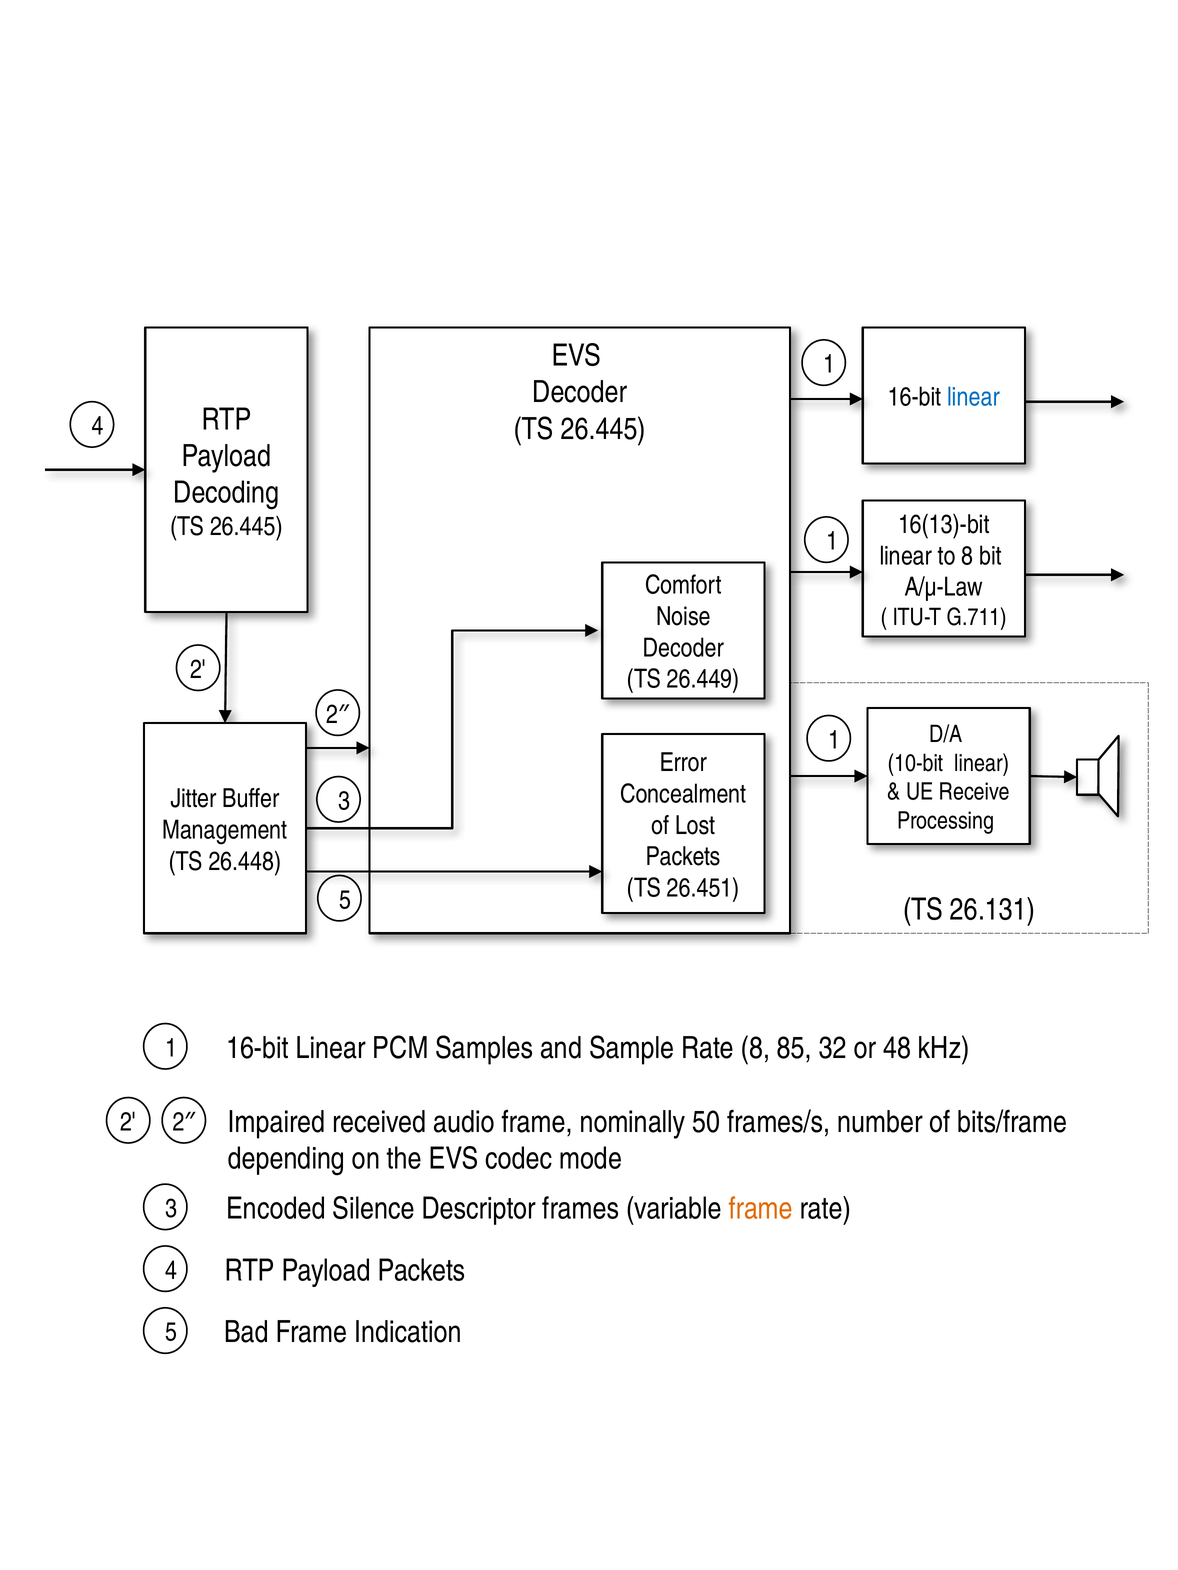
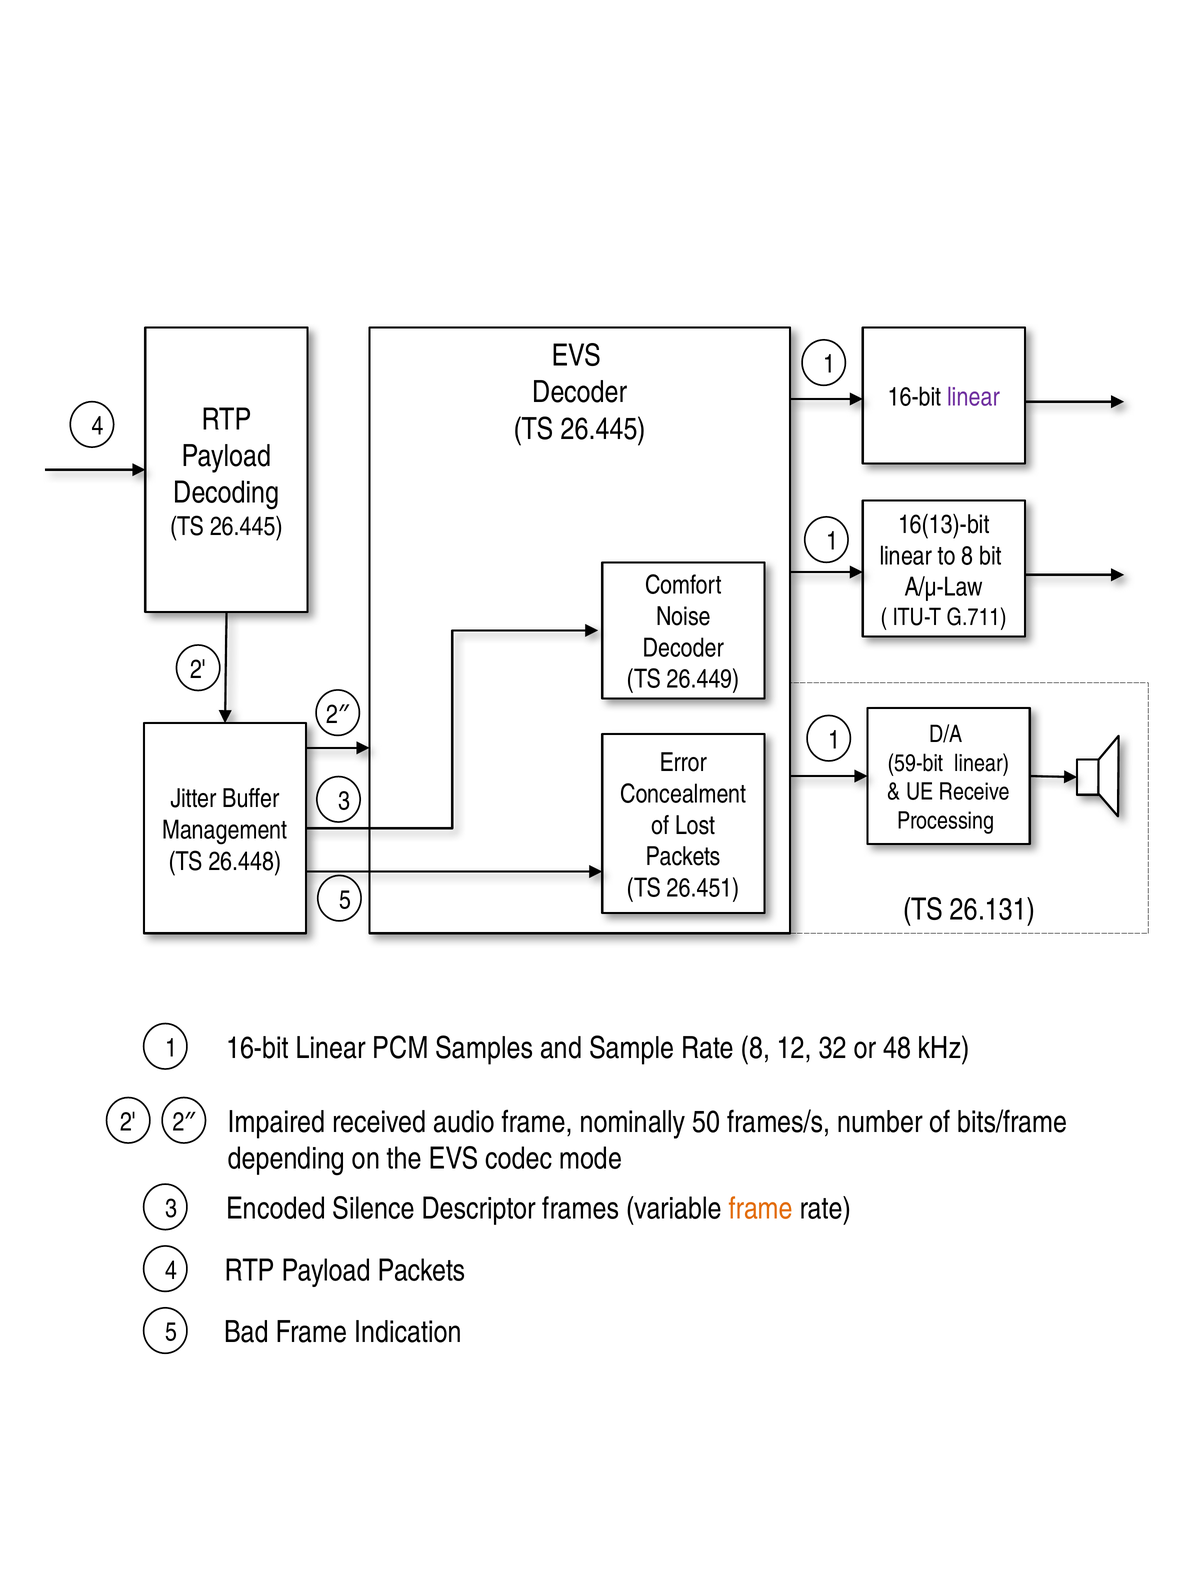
linear at (973, 397) colour: blue -> purple
10-bit: 10-bit -> 59-bit
85: 85 -> 12
